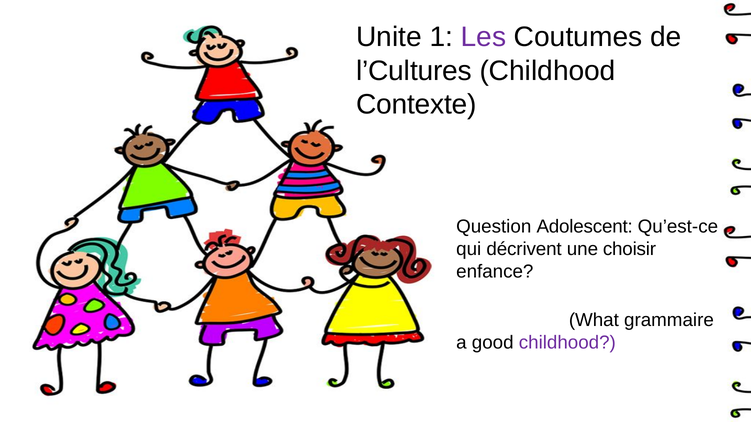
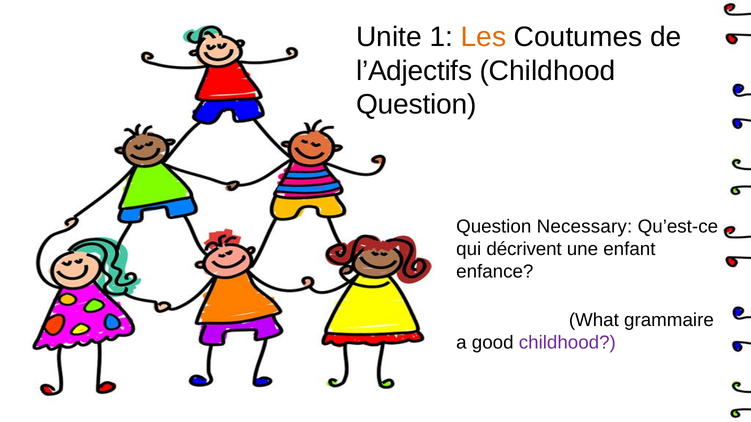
Les colour: purple -> orange
l’Cultures: l’Cultures -> l’Adjectifs
Contexte at (416, 105): Contexte -> Question
Adolescent: Adolescent -> Necessary
choisir: choisir -> enfant
